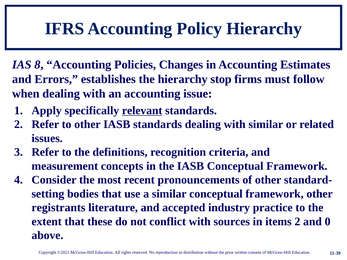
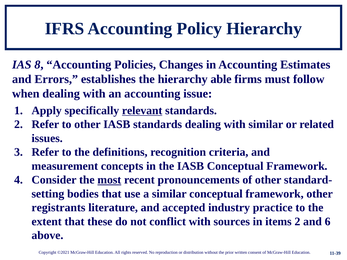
stop: stop -> able
most underline: none -> present
0: 0 -> 6
